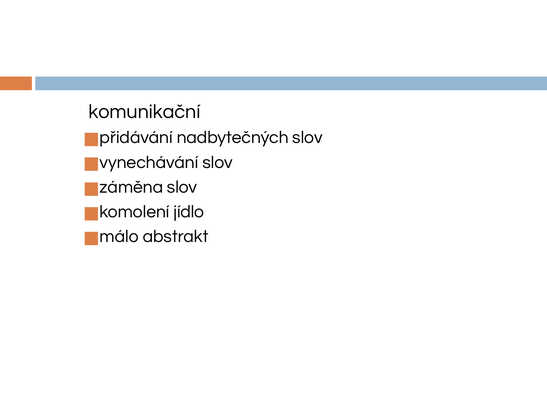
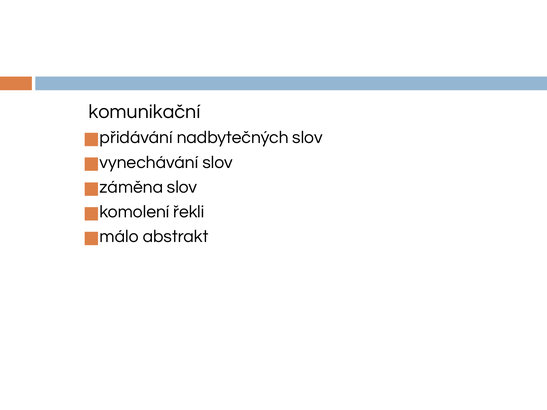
jídlo: jídlo -> řekli
